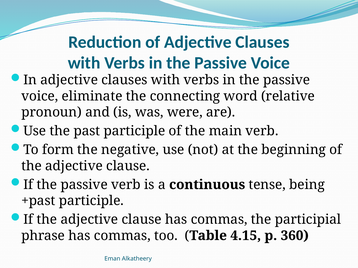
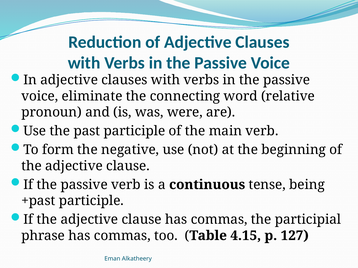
360: 360 -> 127
